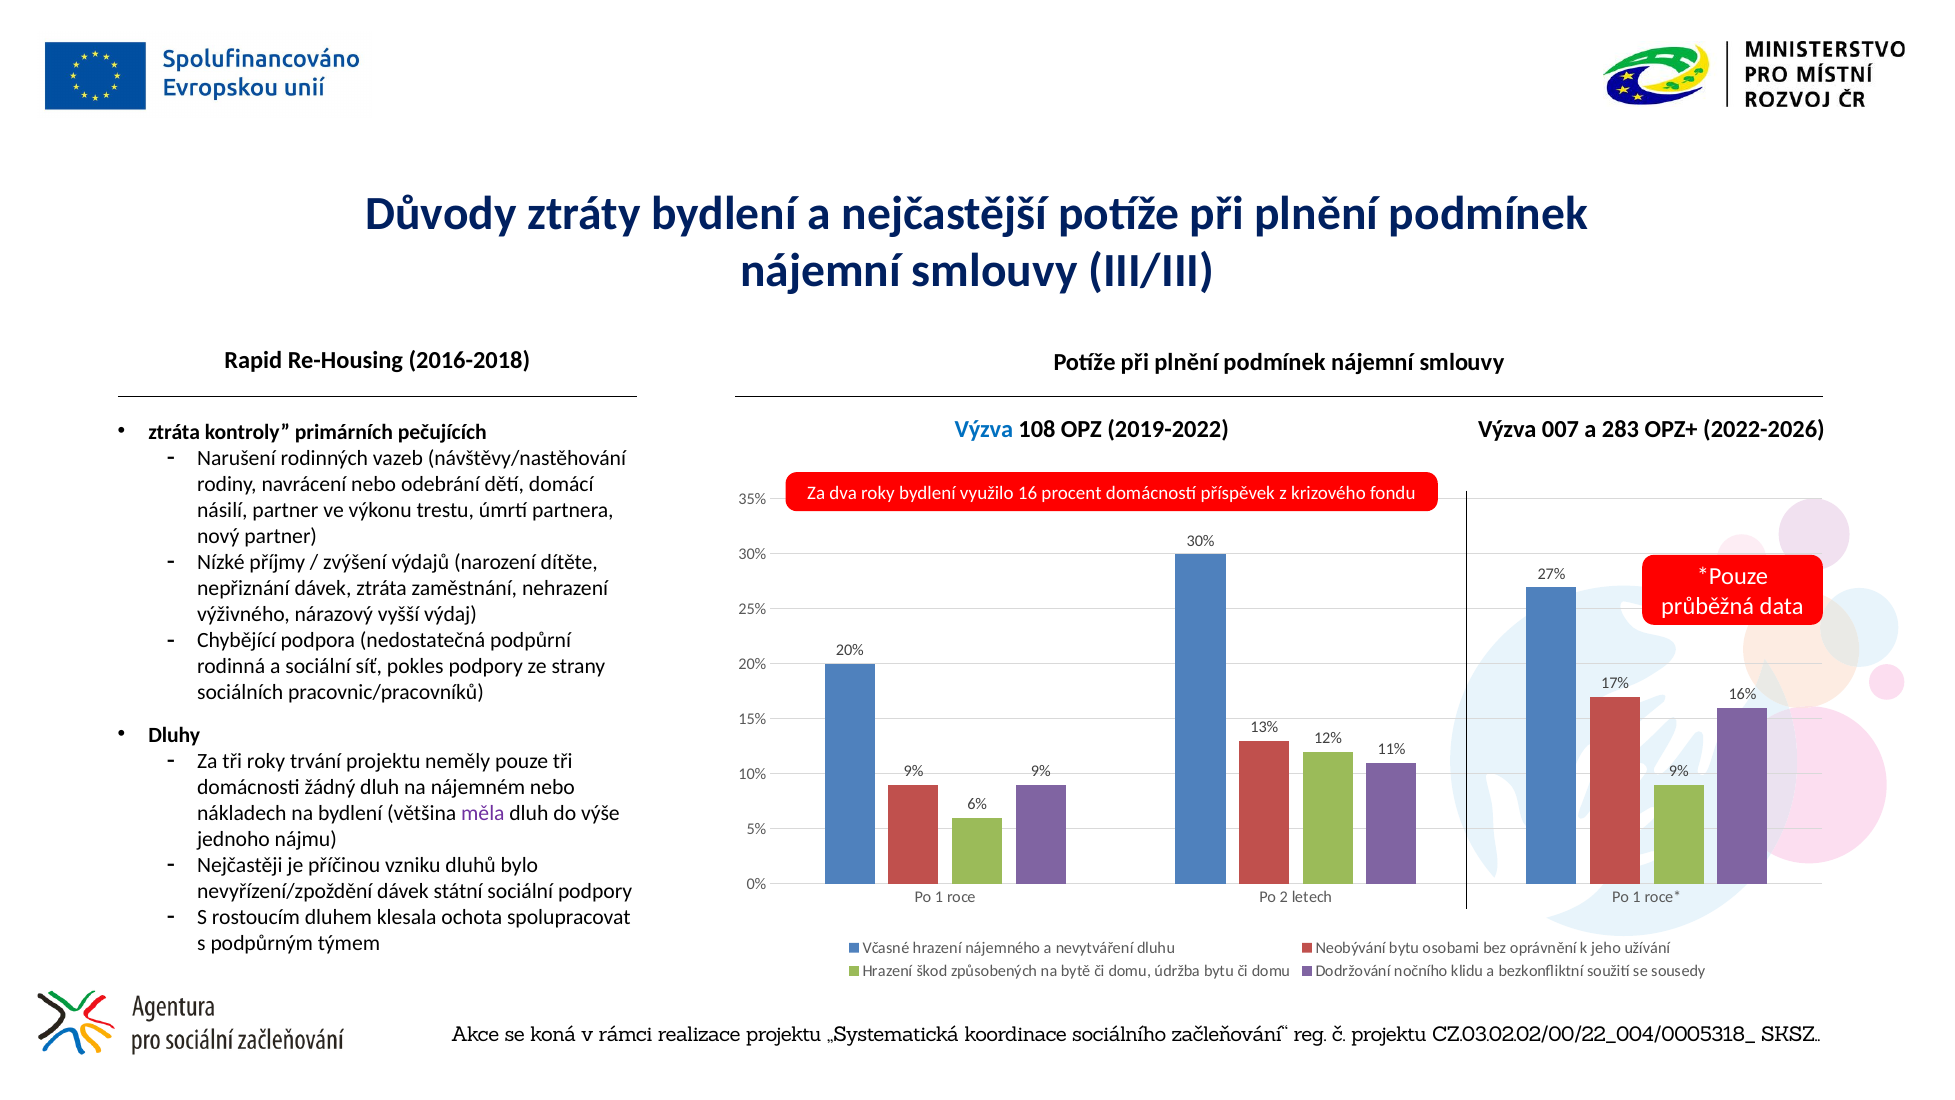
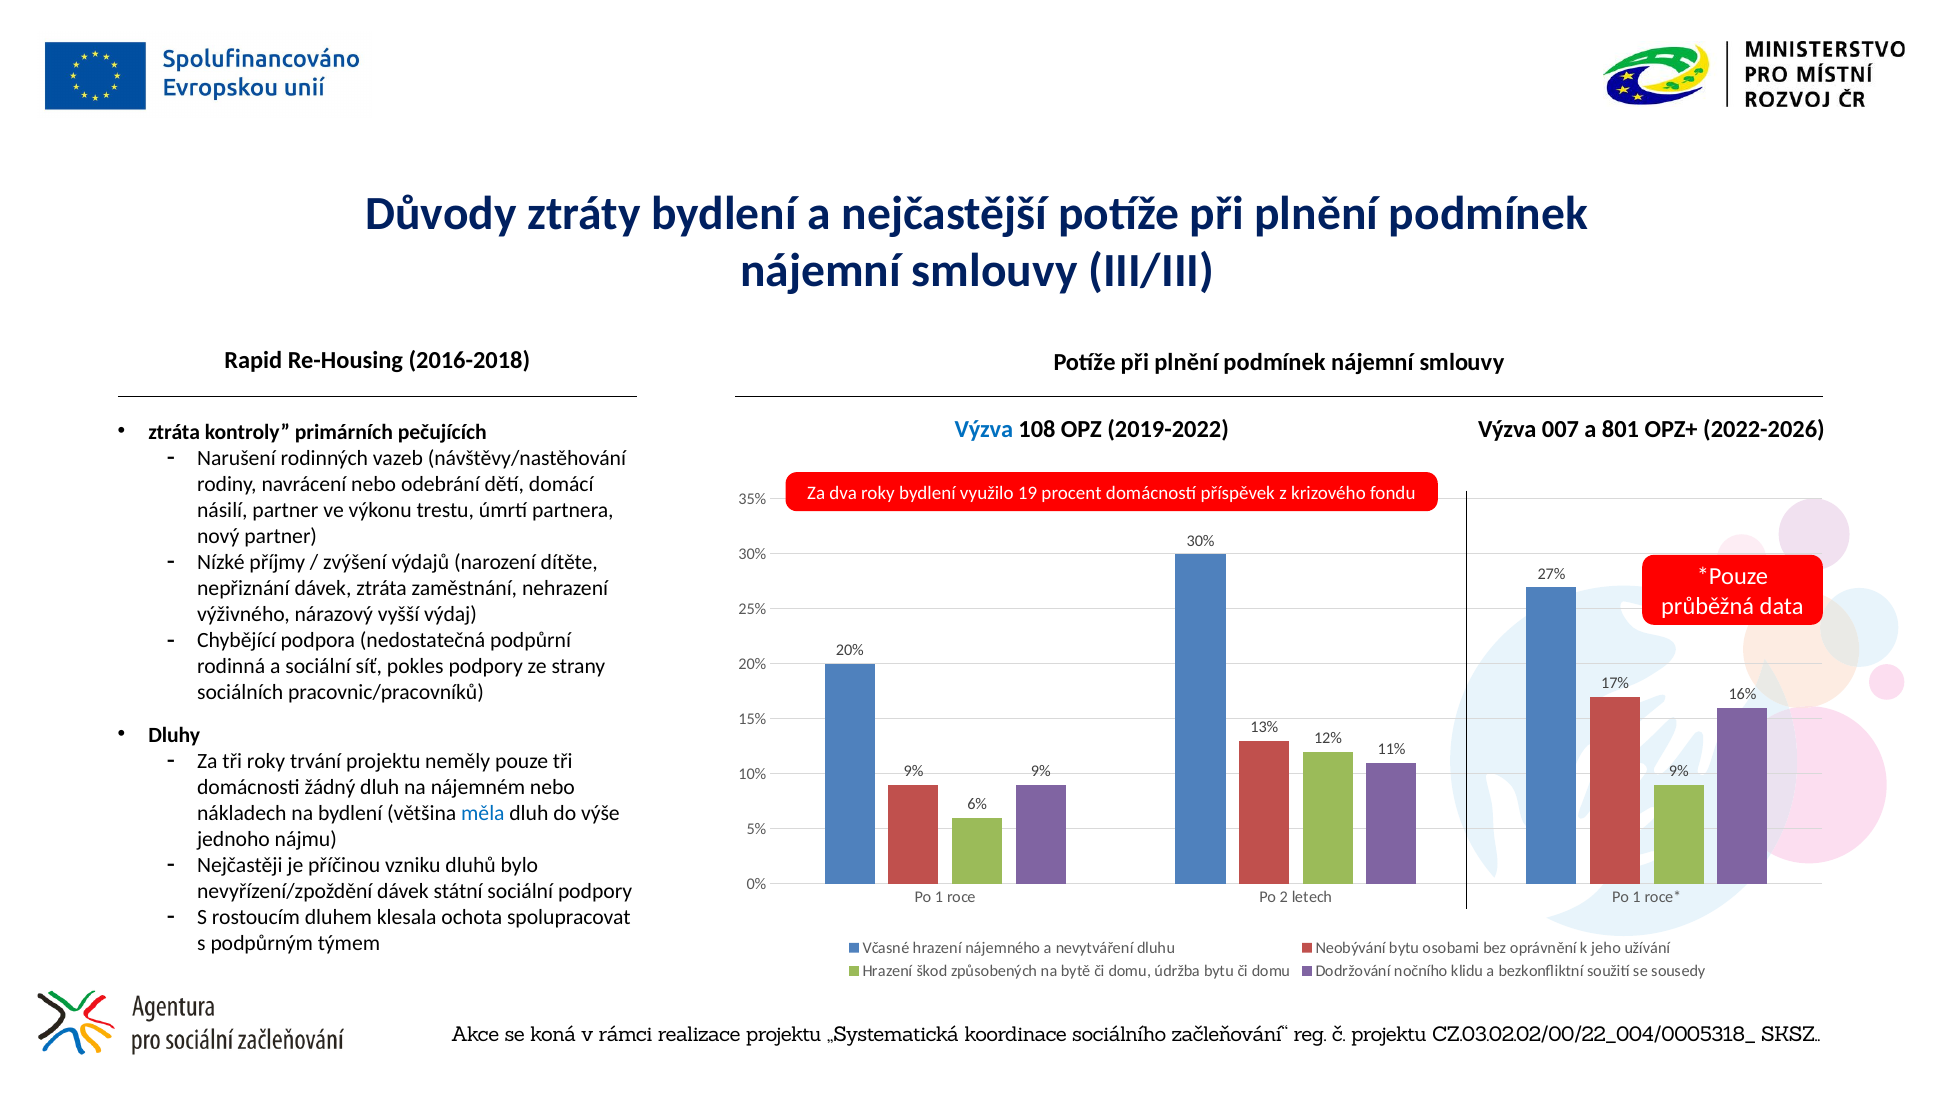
283: 283 -> 801
16: 16 -> 19
měla colour: purple -> blue
